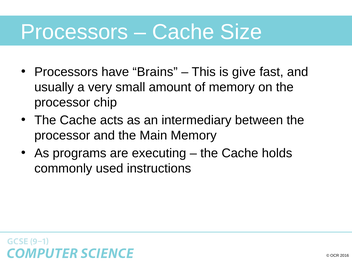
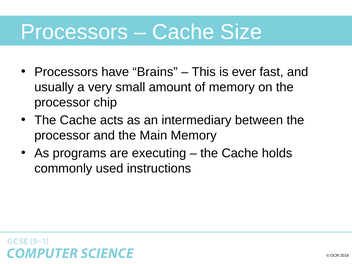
give: give -> ever
